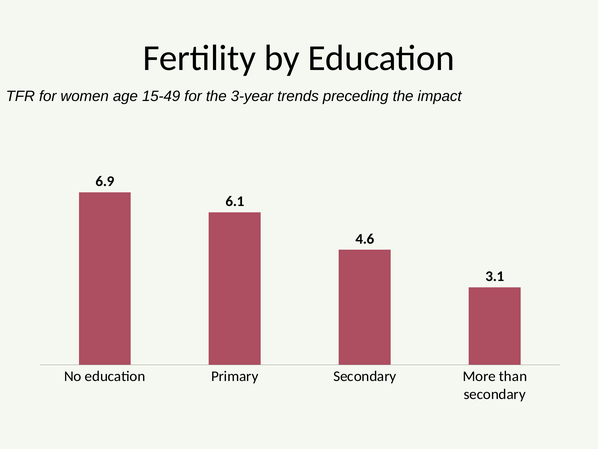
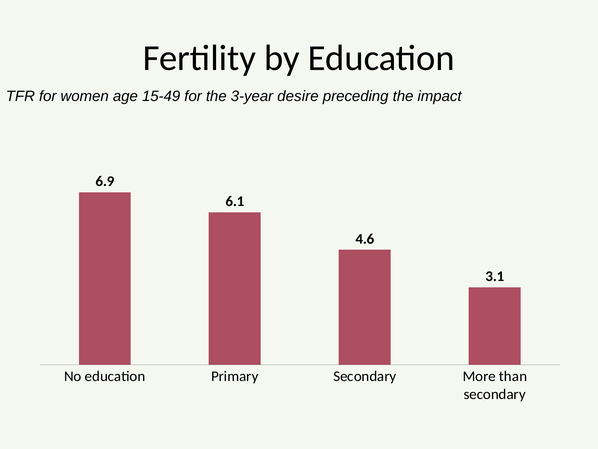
trends: trends -> desire
